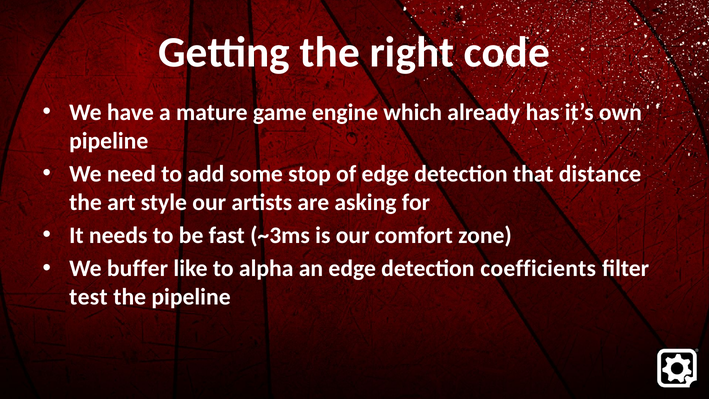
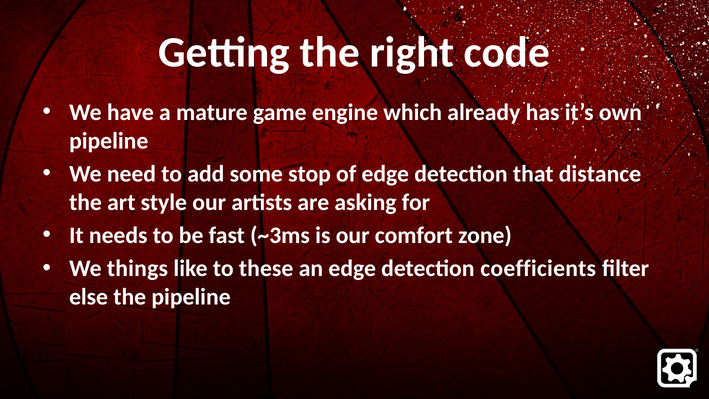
buffer: buffer -> things
alpha: alpha -> these
test: test -> else
